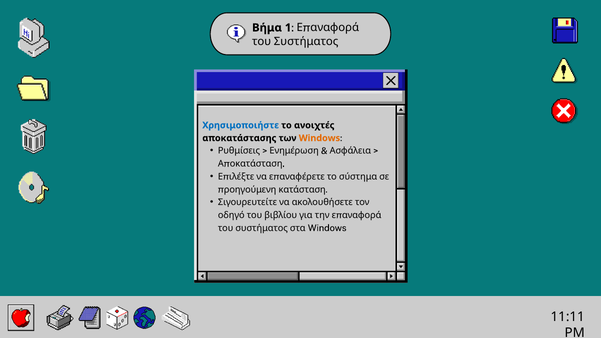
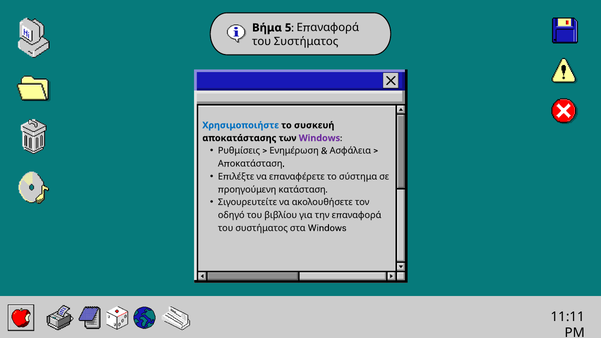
1: 1 -> 5
ανοιχτές: ανοιχτές -> συσκευή
Windows at (319, 138) colour: orange -> purple
